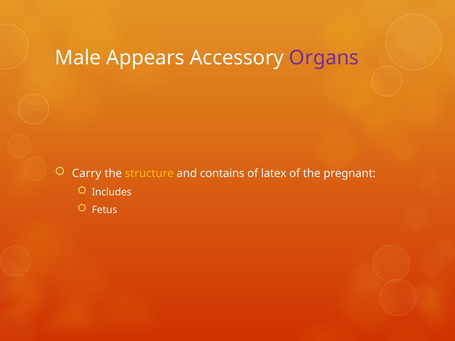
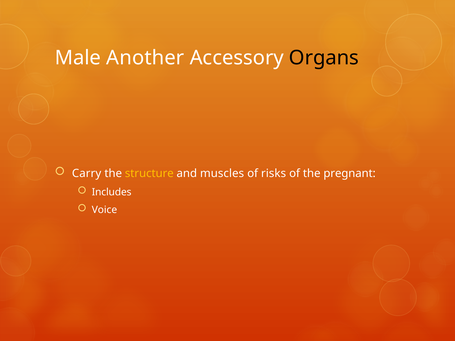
Appears: Appears -> Another
Organs colour: purple -> black
contains: contains -> muscles
latex: latex -> risks
Fetus: Fetus -> Voice
